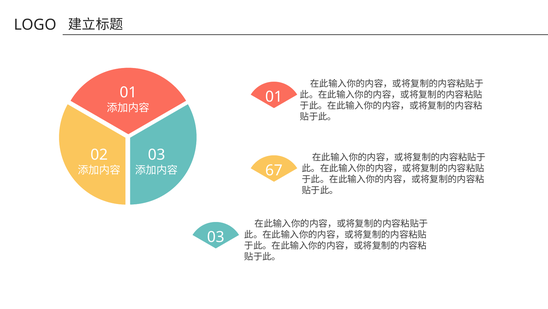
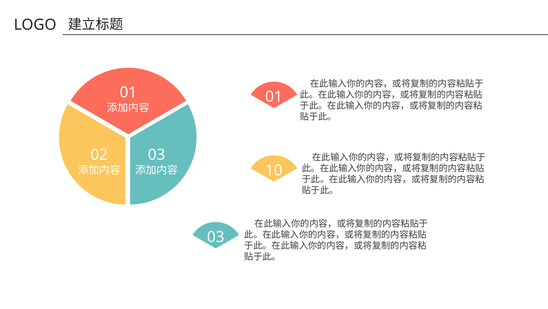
67: 67 -> 10
